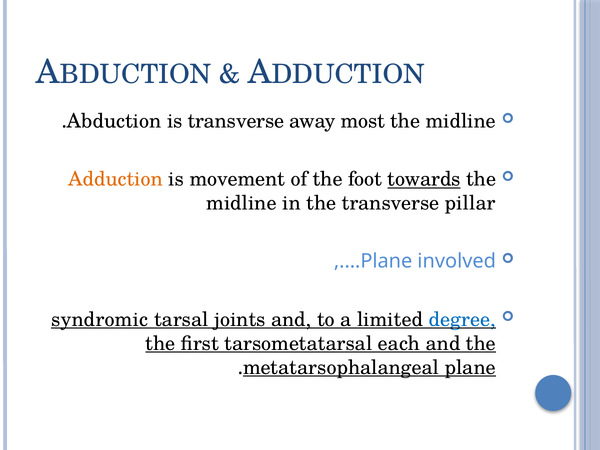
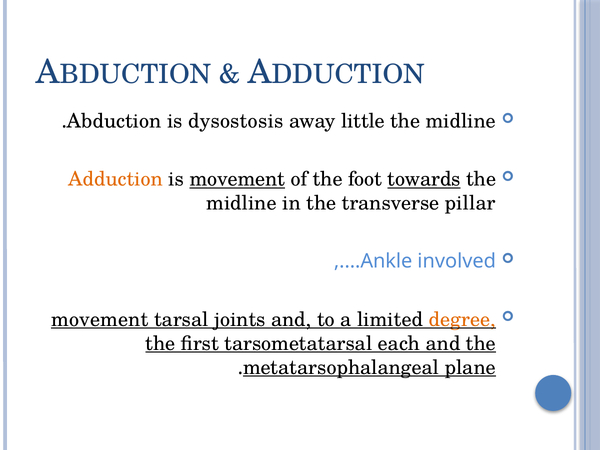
is transverse: transverse -> dysostosis
most: most -> little
movement at (237, 179) underline: none -> present
Plane at (386, 261): Plane -> Ankle
syndromic at (100, 319): syndromic -> movement
degree colour: blue -> orange
